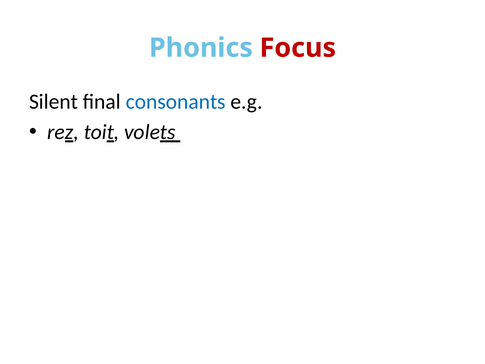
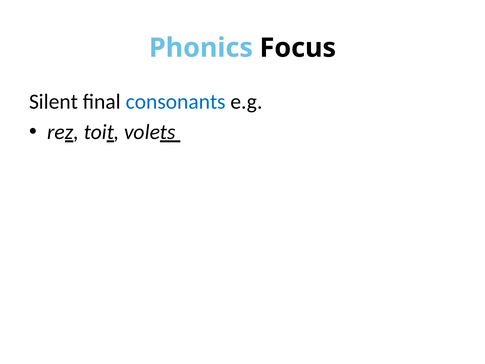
Focus colour: red -> black
